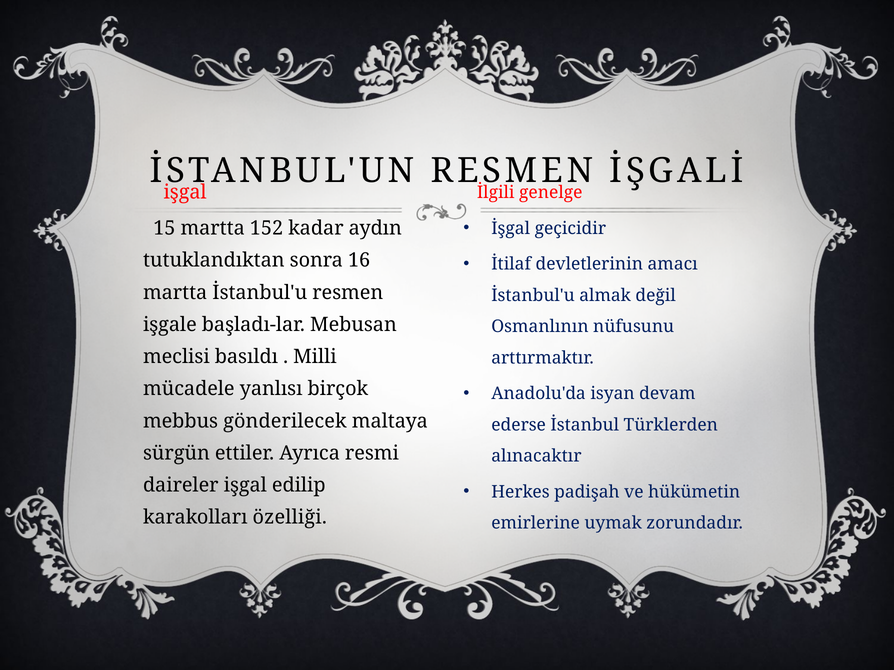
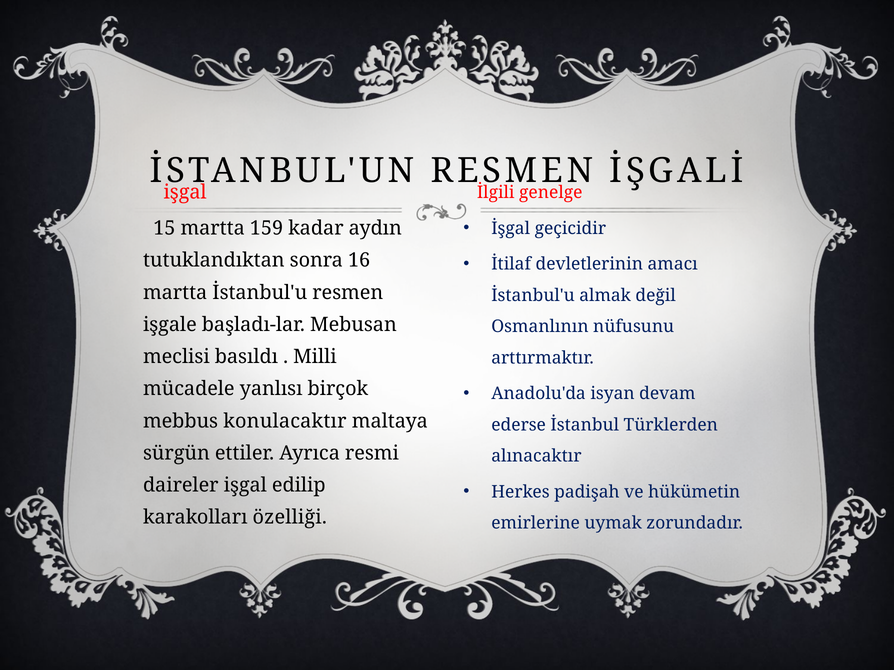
152: 152 -> 159
gönderilecek: gönderilecek -> konulacaktır
